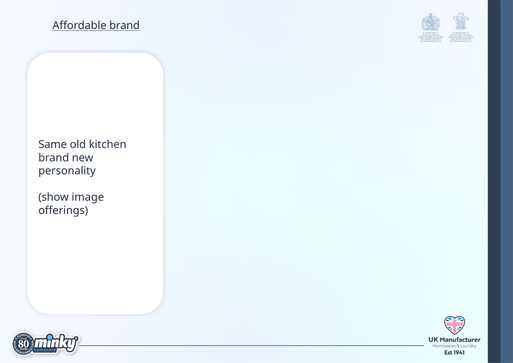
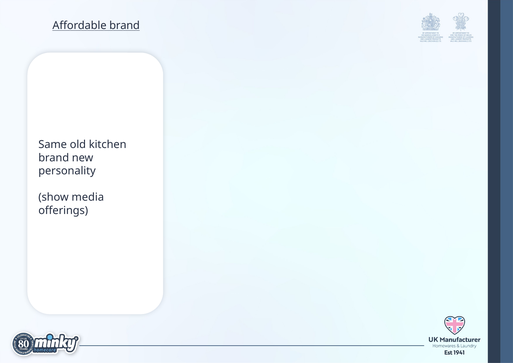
image: image -> media
